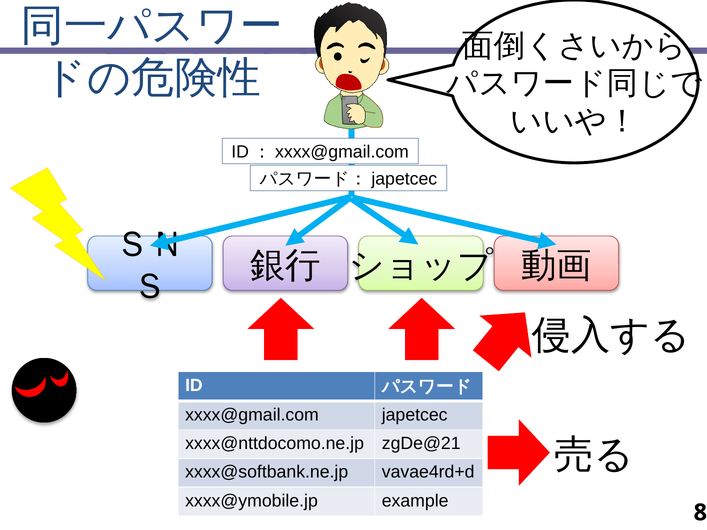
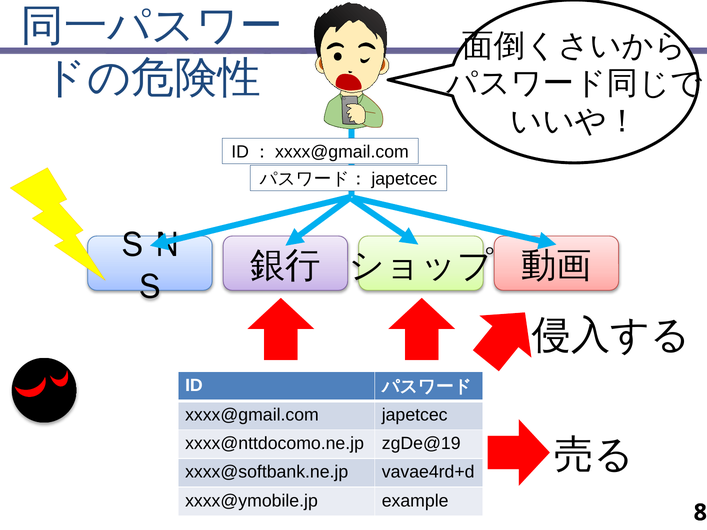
zgDe@21: zgDe@21 -> zgDe@19
